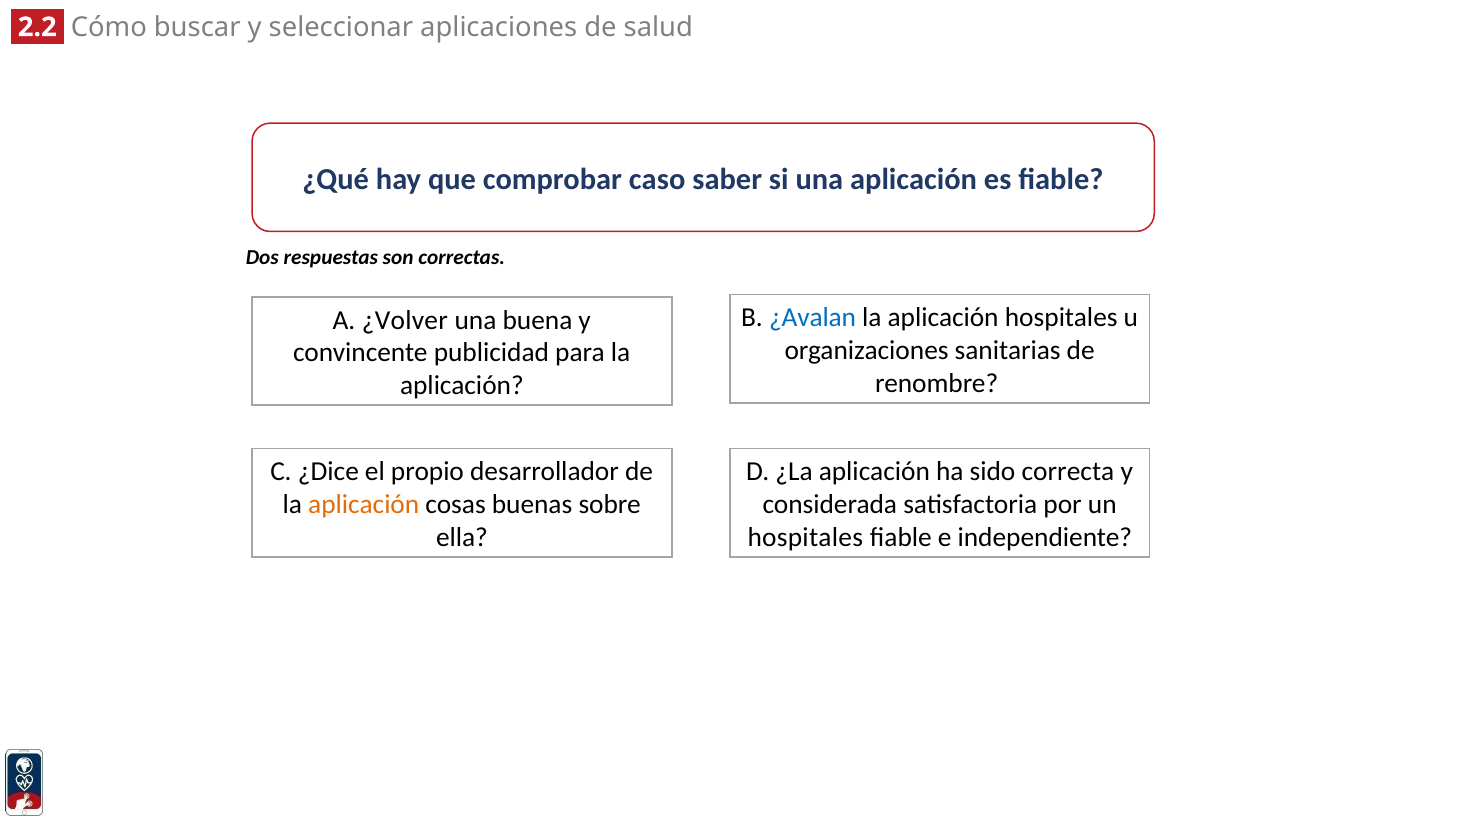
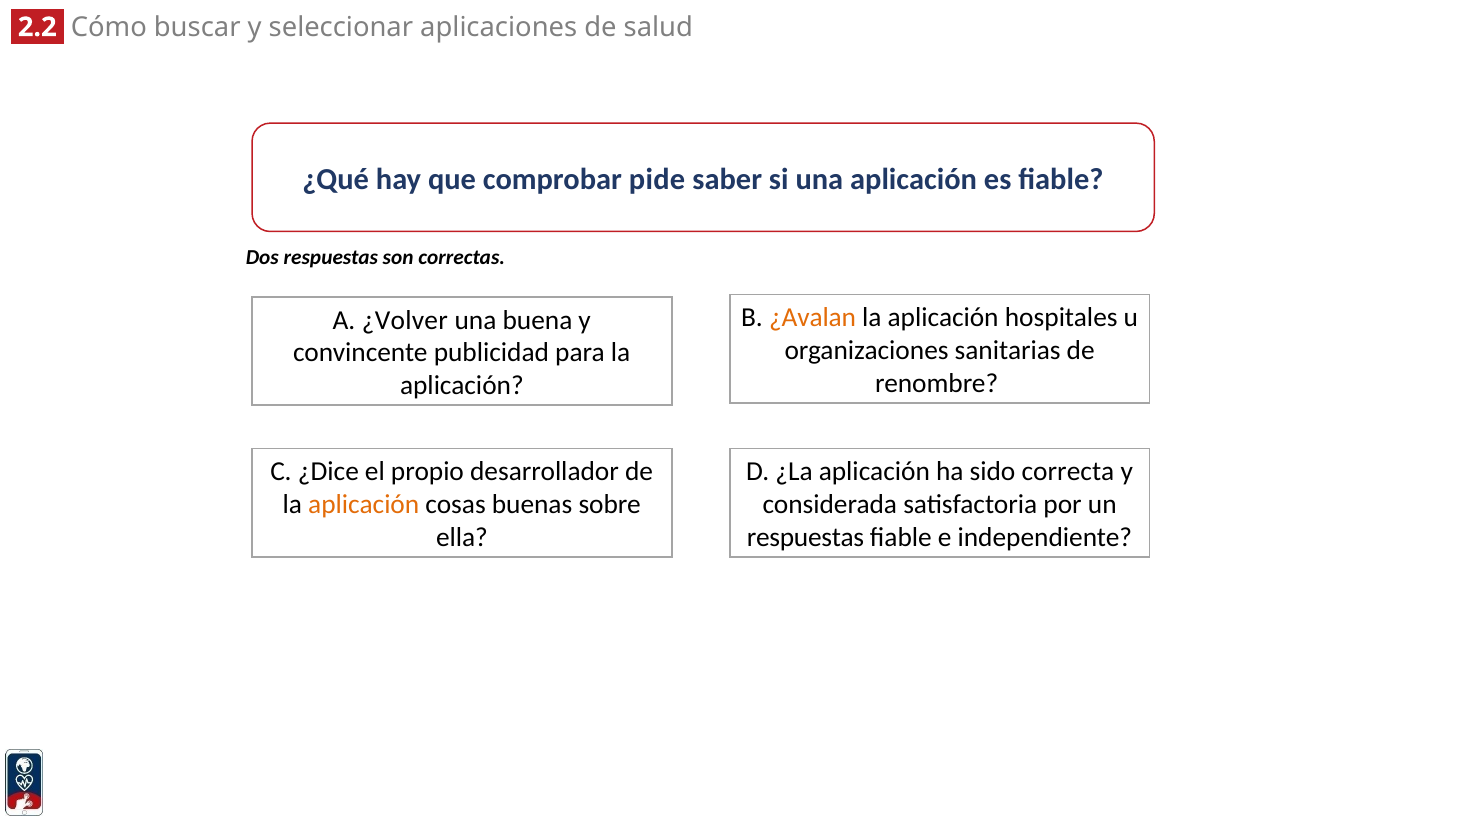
caso: caso -> pide
¿Avalan colour: blue -> orange
hospitales at (805, 538): hospitales -> respuestas
